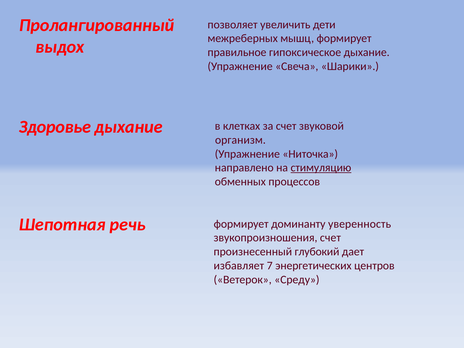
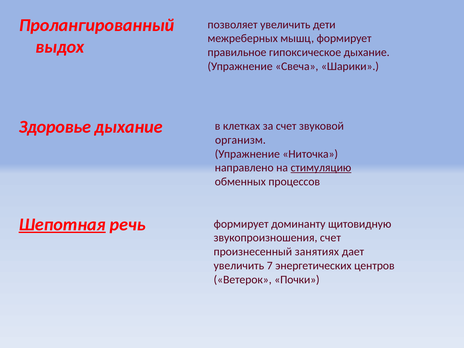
Шепотная underline: none -> present
уверенность: уверенность -> щитовидную
глубокий: глубокий -> занятиях
избавляет at (239, 266): избавляет -> увеличить
Среду: Среду -> Почки
